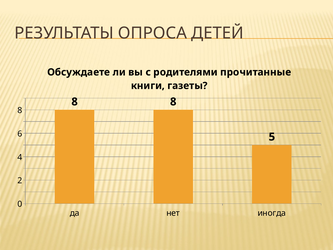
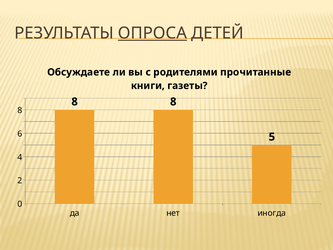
ОПРОСА underline: none -> present
